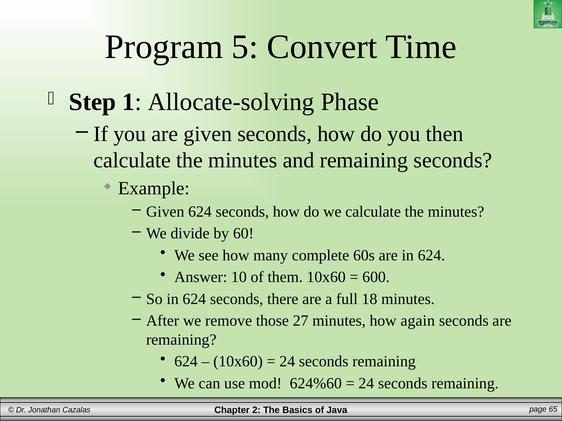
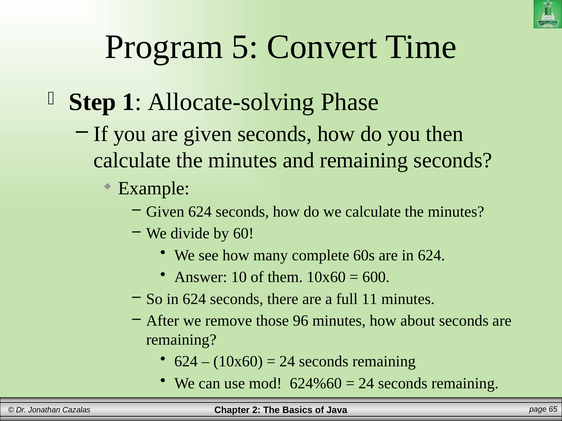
18: 18 -> 11
27: 27 -> 96
again: again -> about
